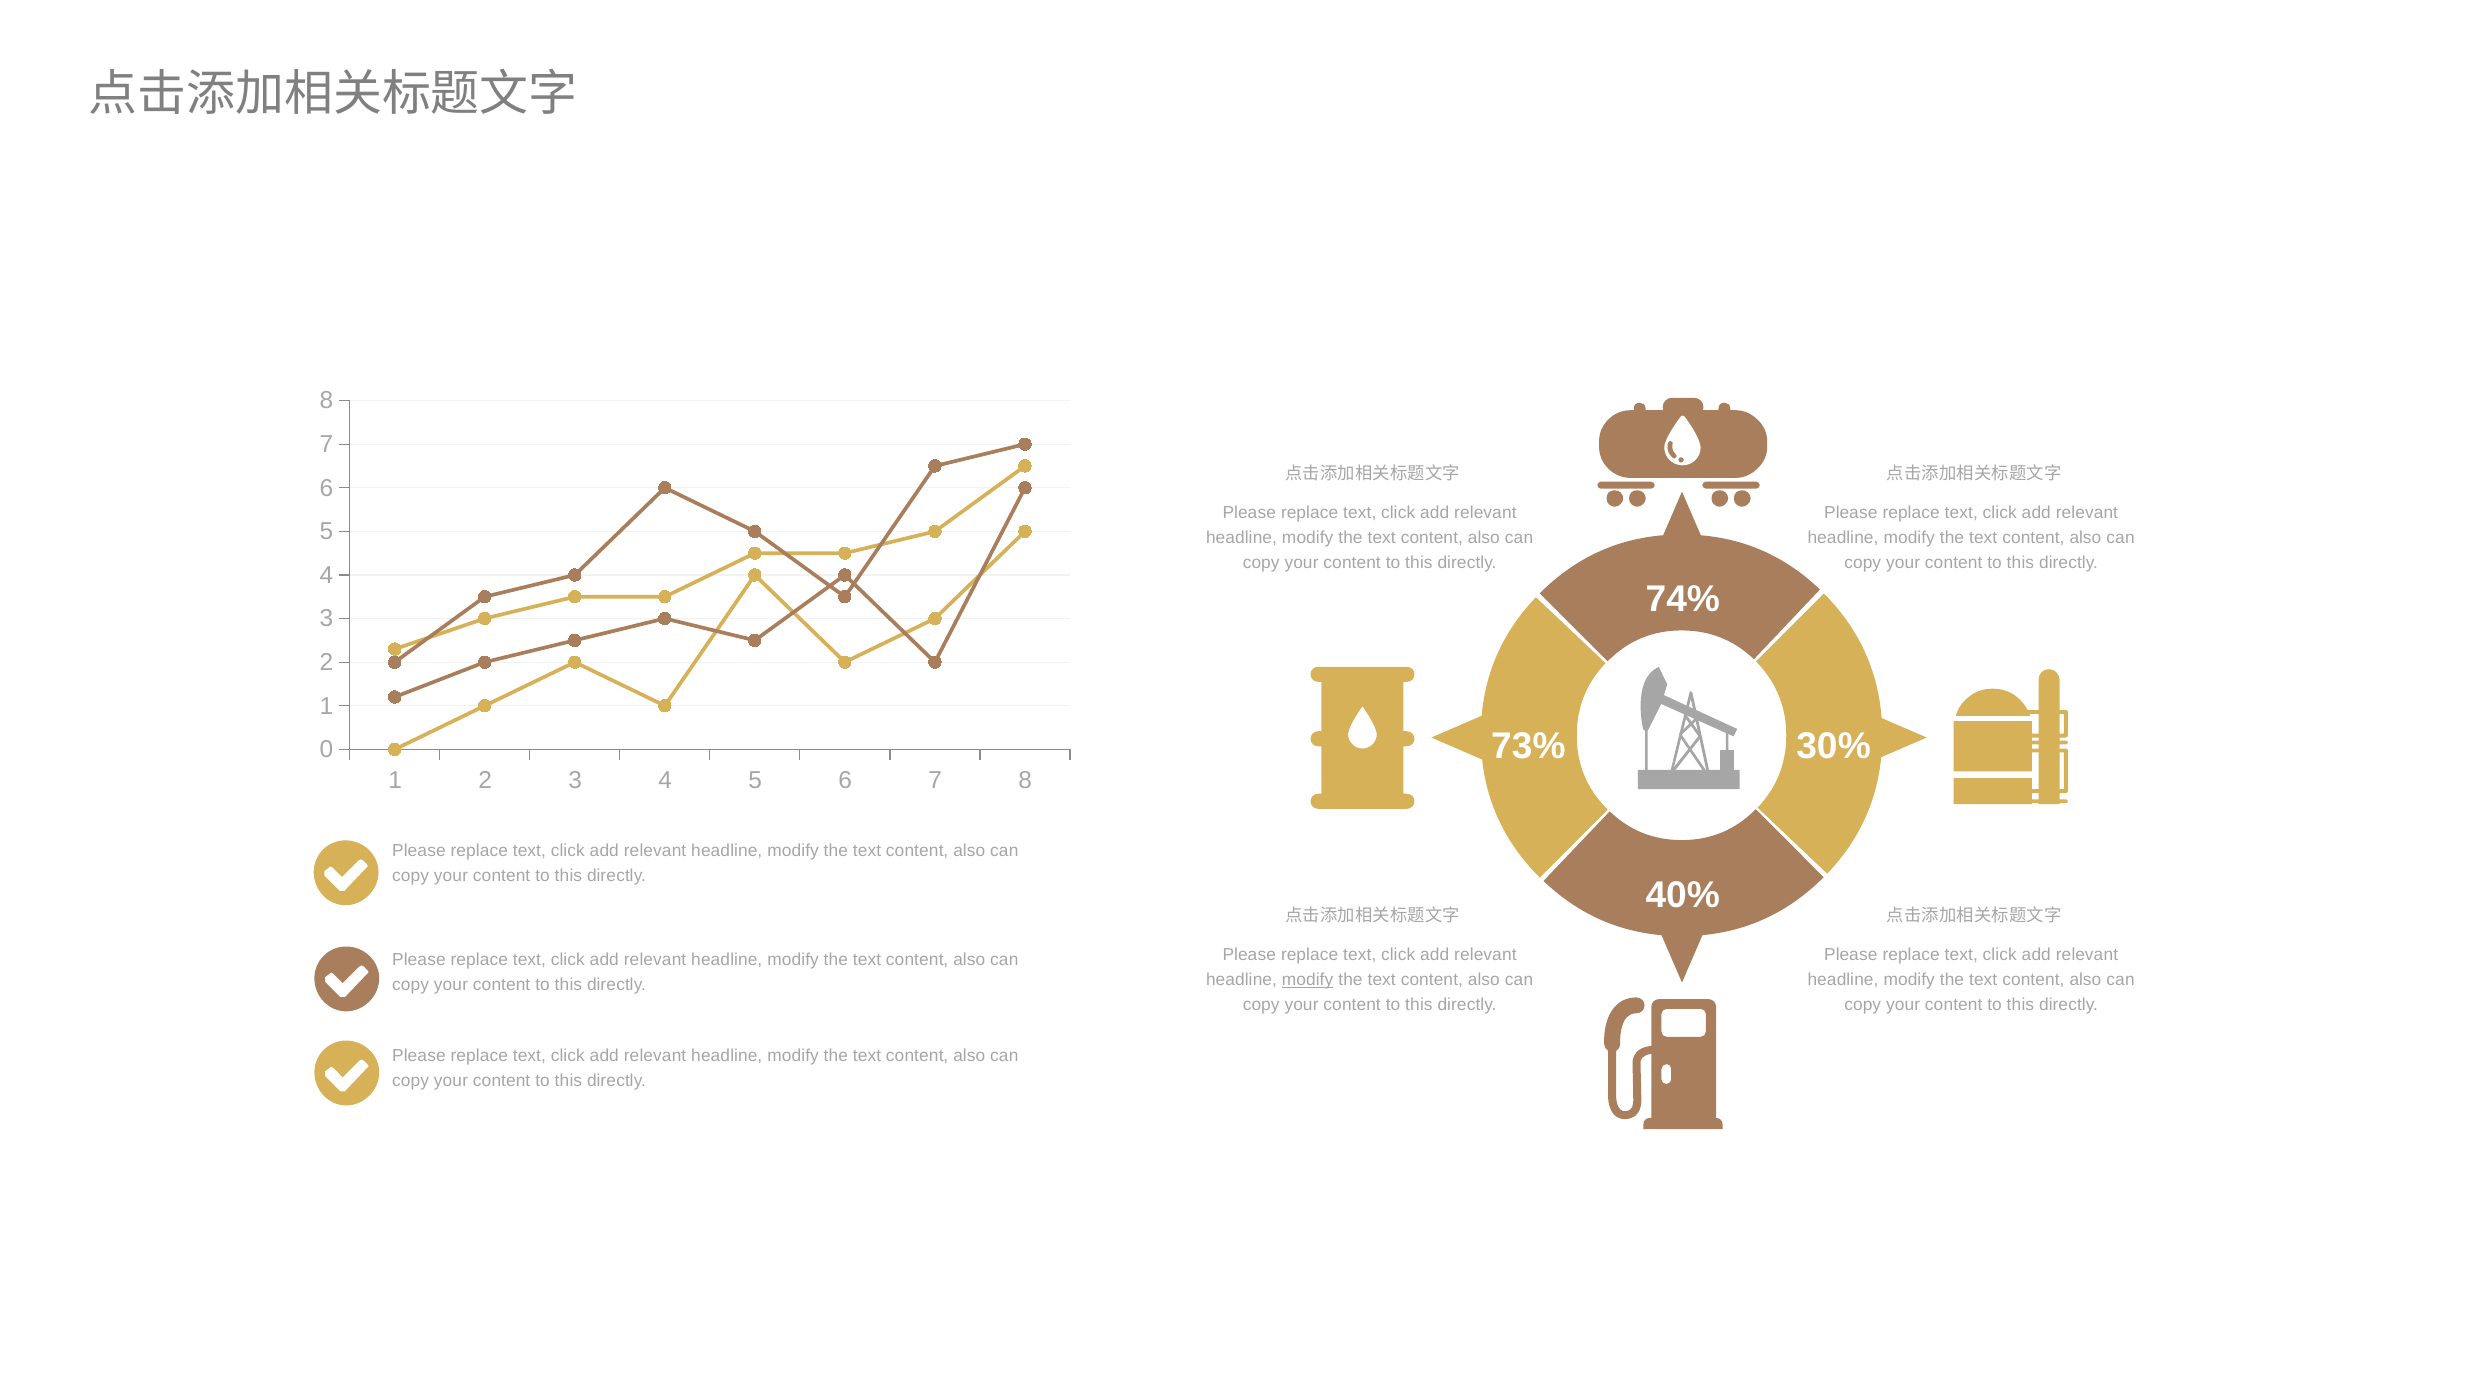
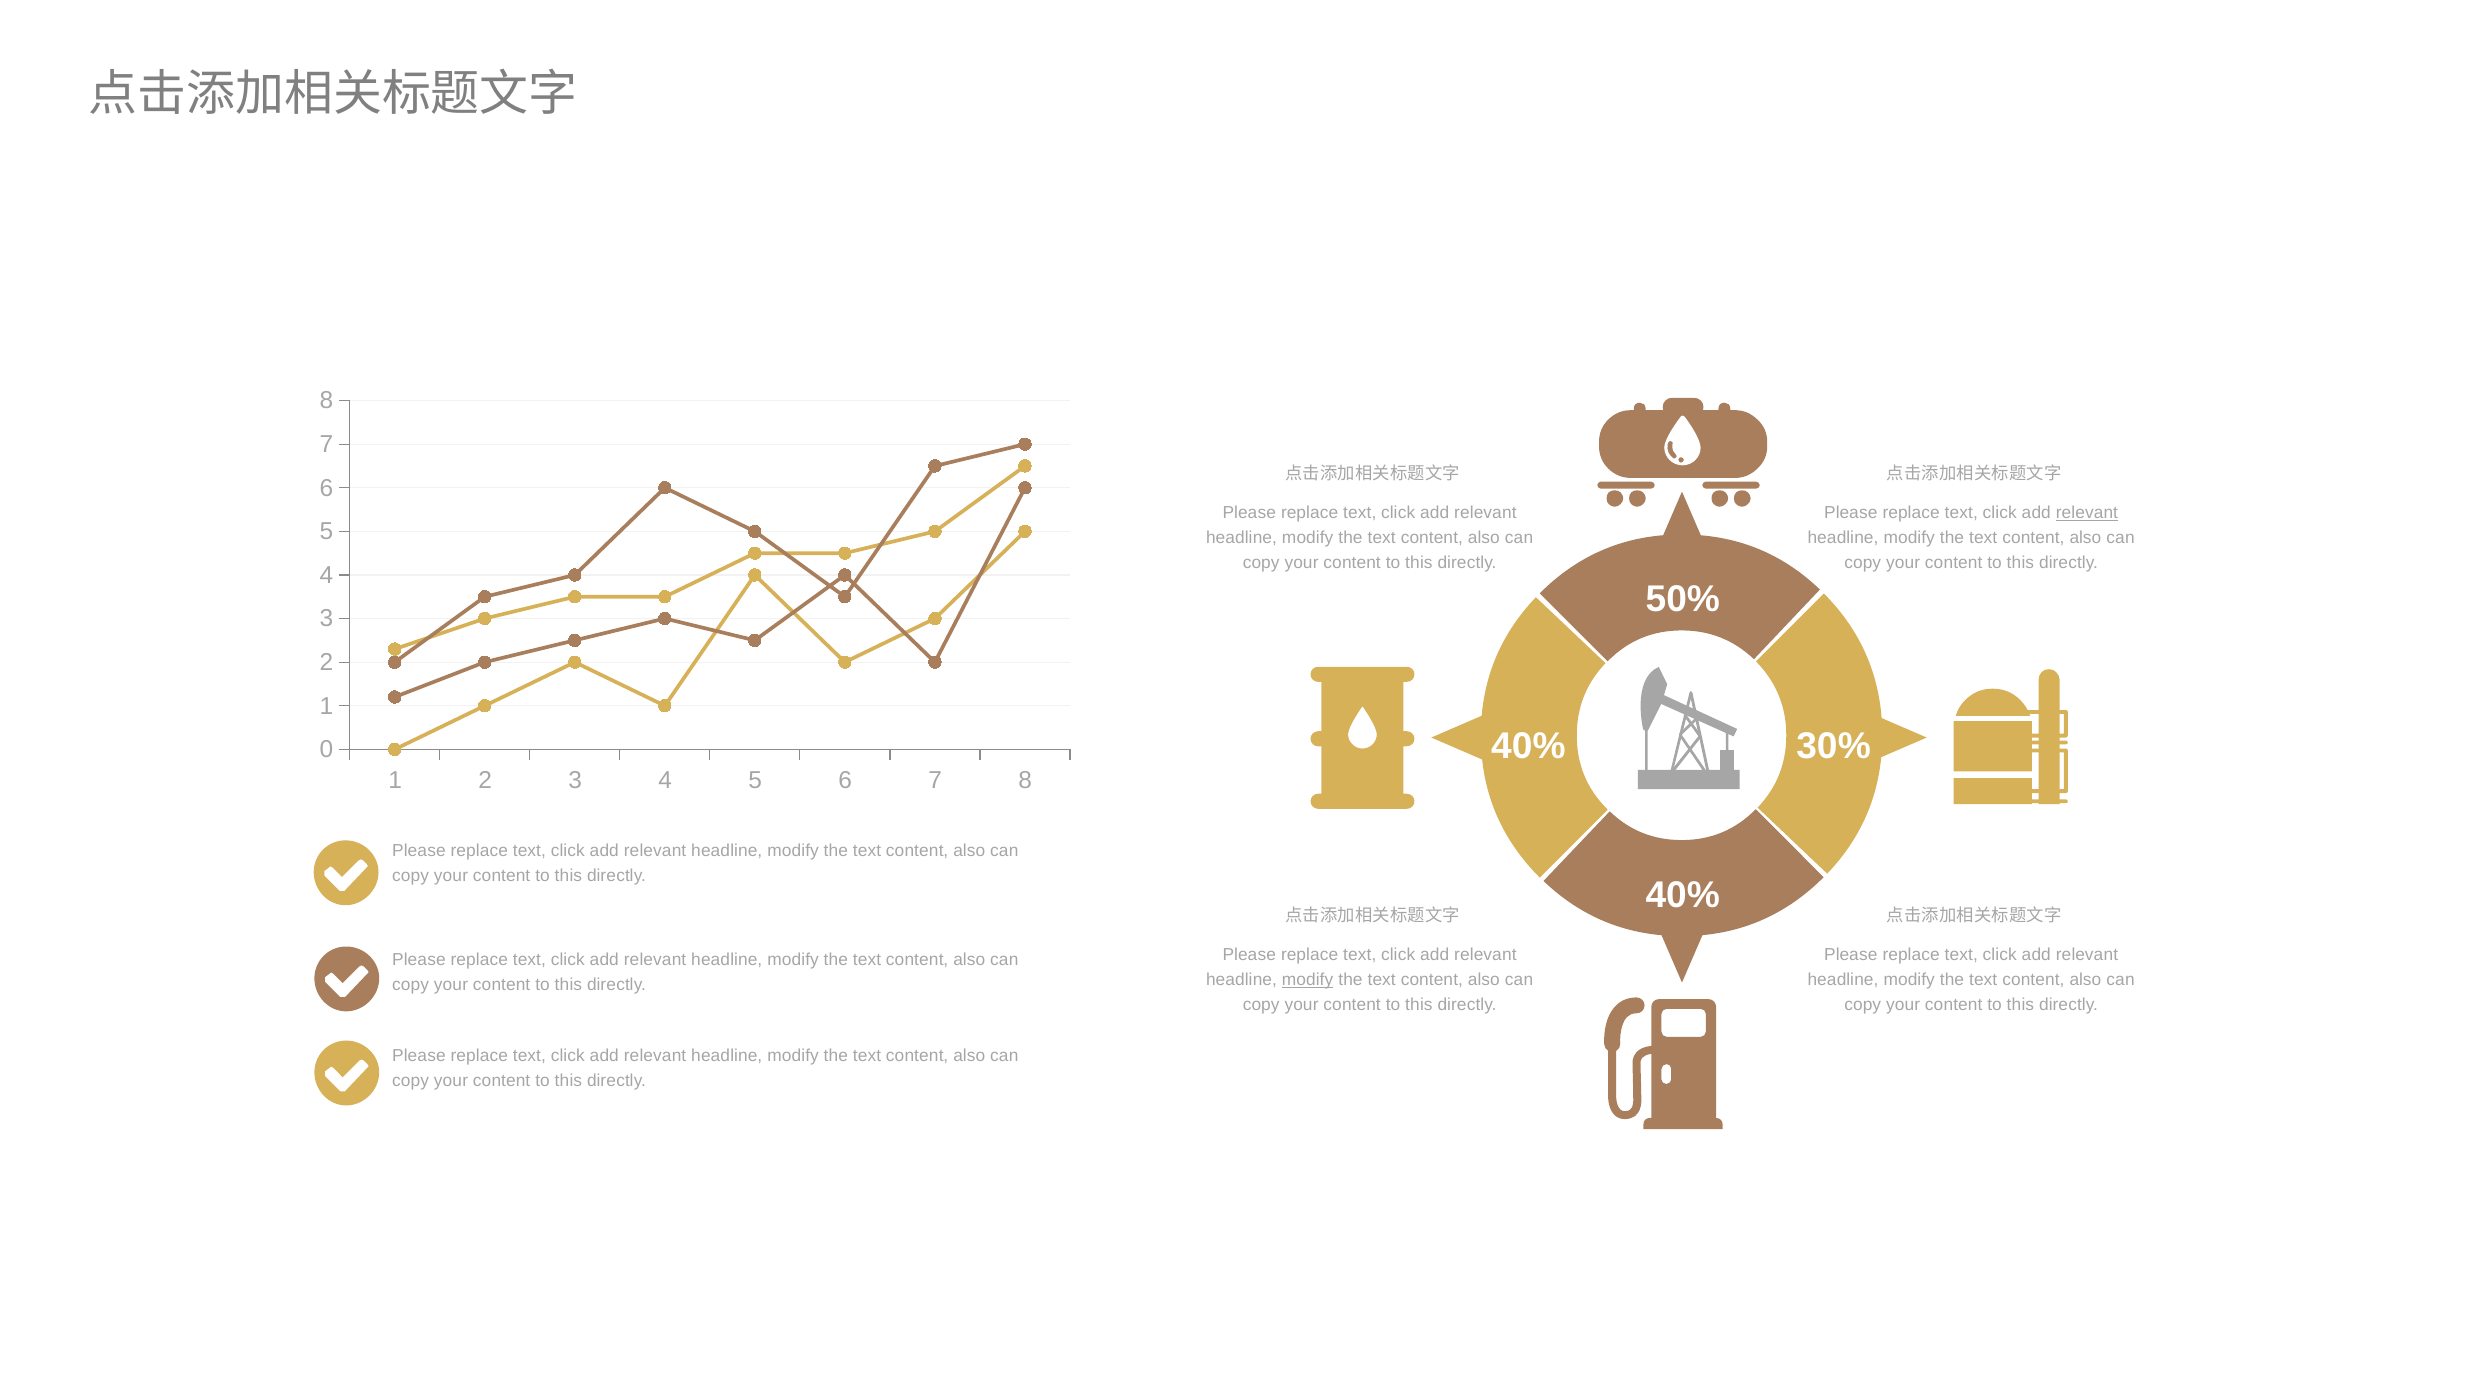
relevant at (2087, 513) underline: none -> present
74%: 74% -> 50%
73% at (1528, 746): 73% -> 40%
